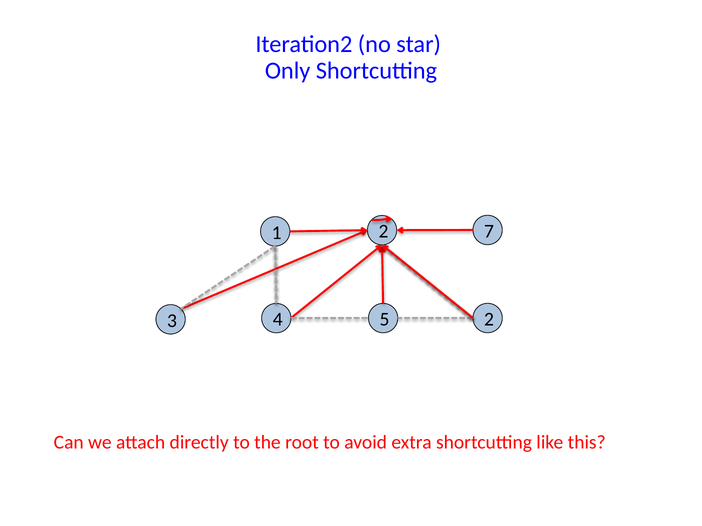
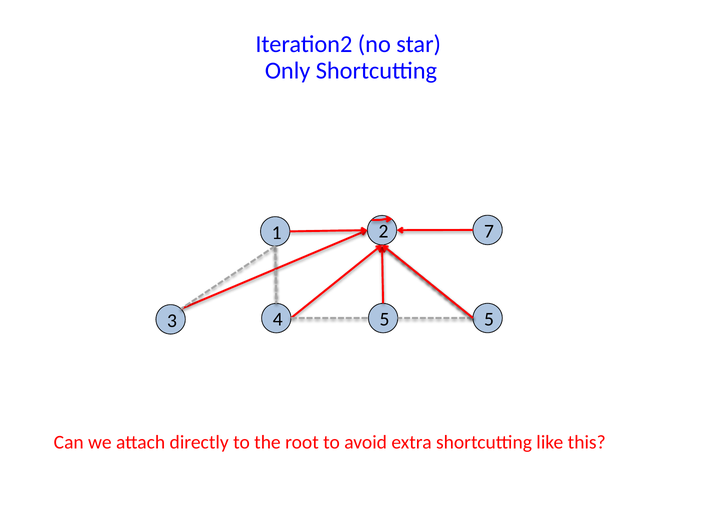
2 at (489, 320): 2 -> 5
